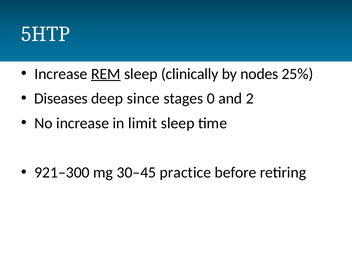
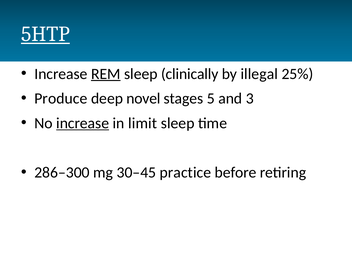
5HTP underline: none -> present
nodes: nodes -> illegal
Diseases: Diseases -> Produce
since: since -> novel
0: 0 -> 5
2: 2 -> 3
increase at (83, 123) underline: none -> present
921–300: 921–300 -> 286–300
